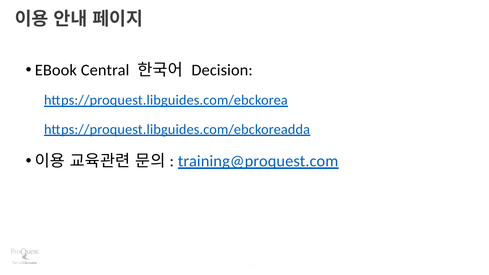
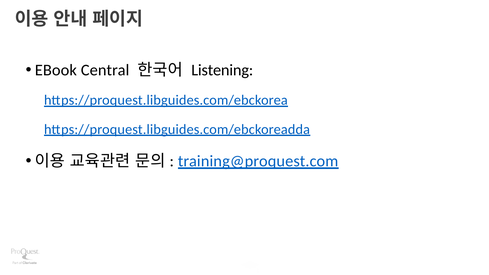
Decision: Decision -> Listening
